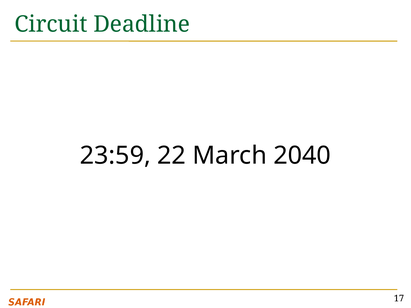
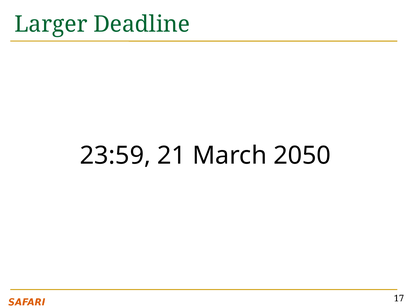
Circuit: Circuit -> Larger
22: 22 -> 21
2040: 2040 -> 2050
